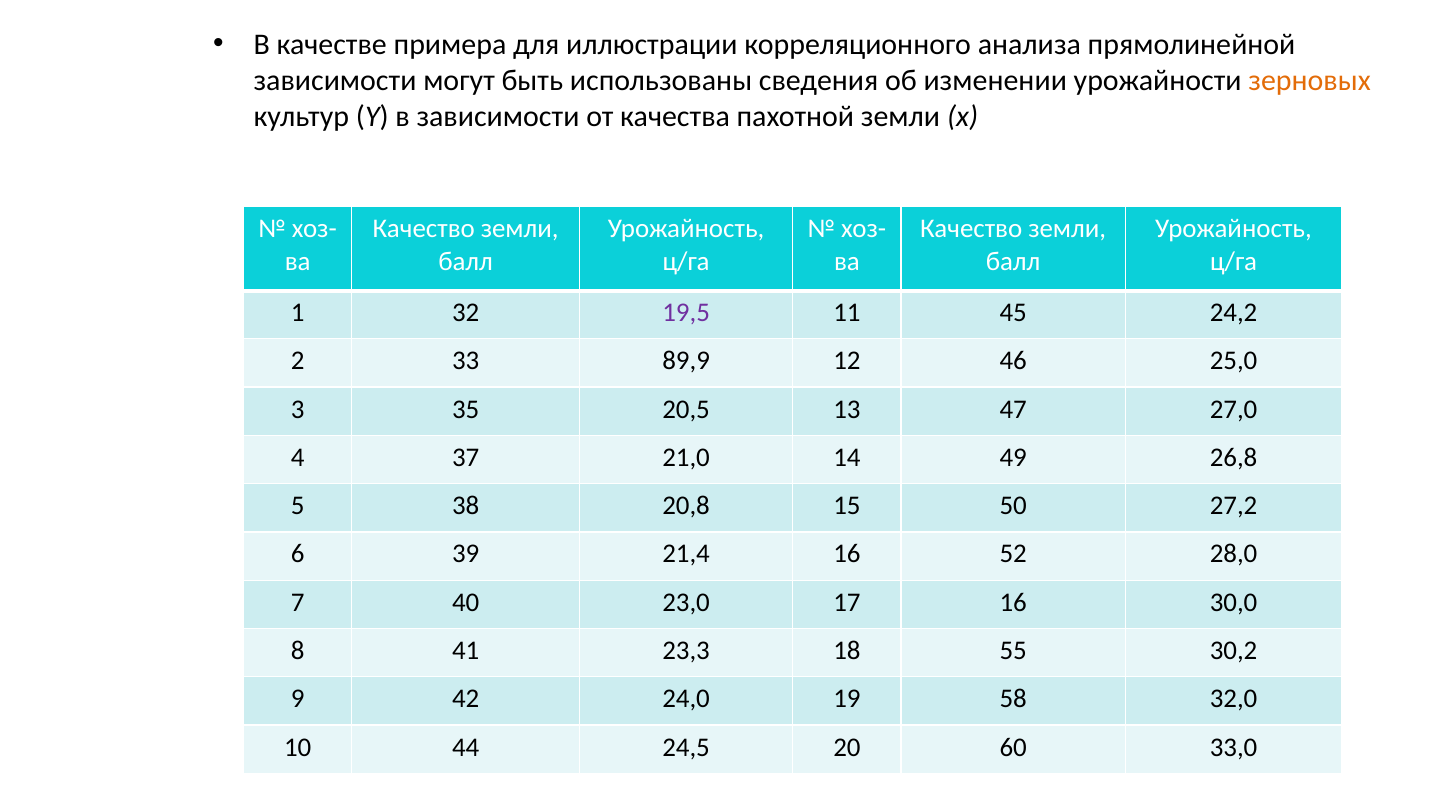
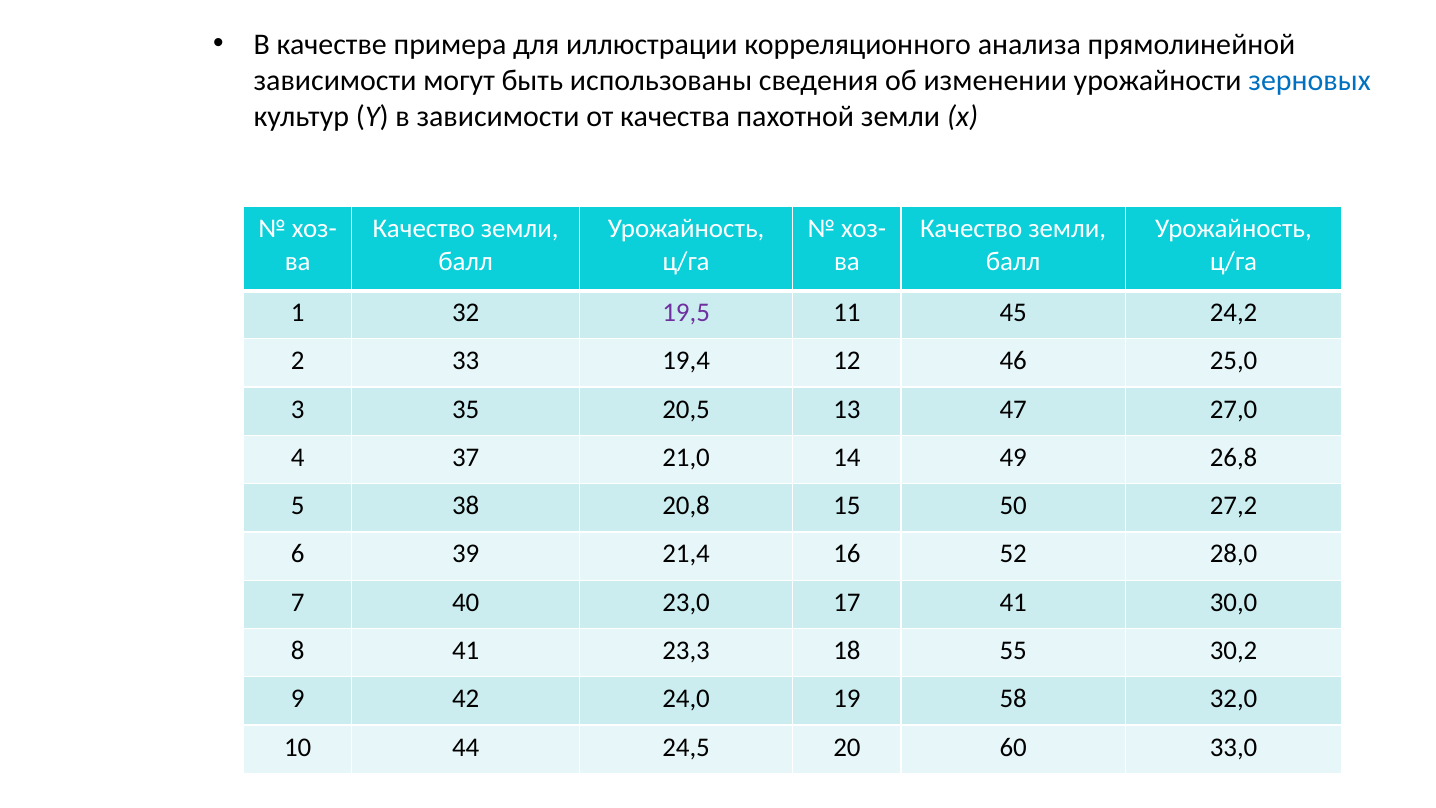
зерновых colour: orange -> blue
89,9: 89,9 -> 19,4
17 16: 16 -> 41
